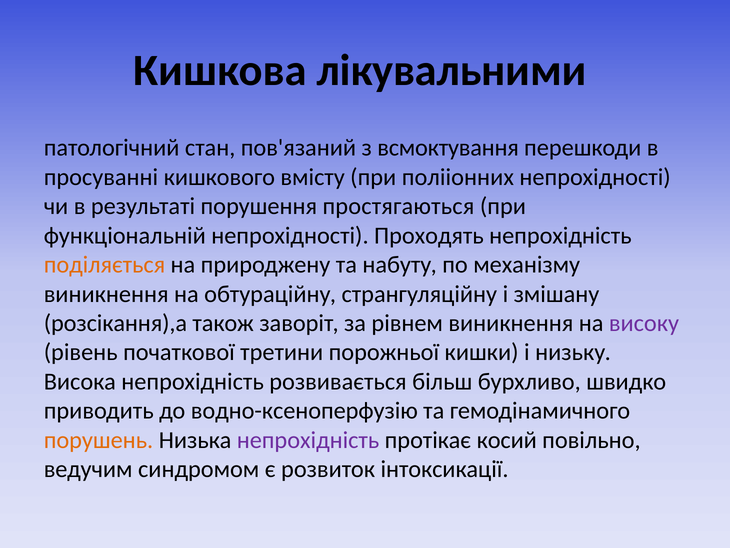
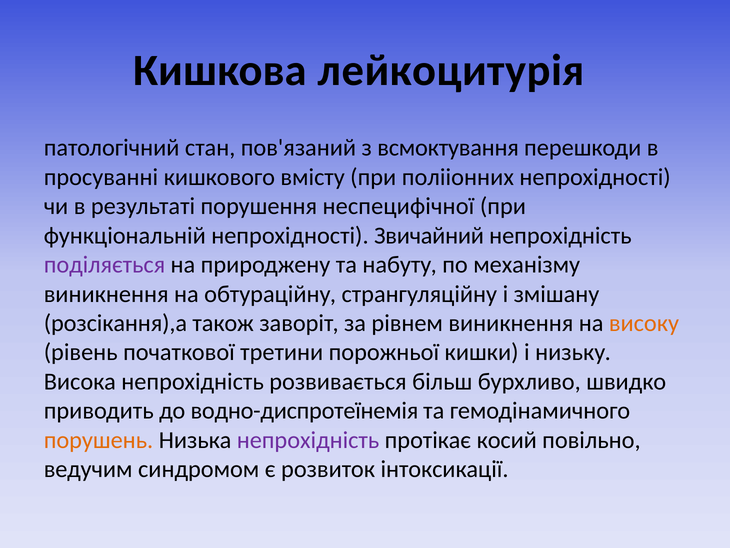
лікувальними: лікувальними -> лейкоцитурія
простягаються: простягаються -> неспецифічної
Проходять: Проходять -> Звичайний
поділяється colour: orange -> purple
високу colour: purple -> orange
водно-ксеноперфузію: водно-ксеноперфузію -> водно-диспротеїнемія
